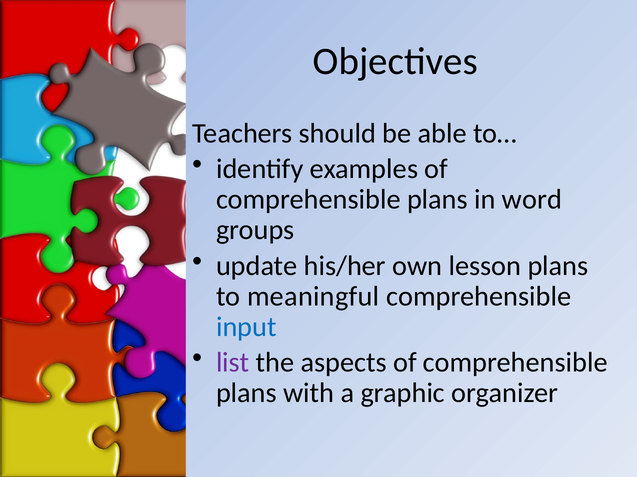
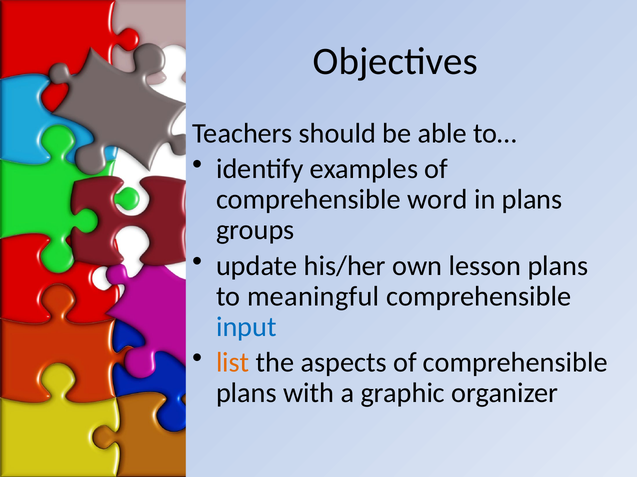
plans at (437, 200): plans -> word
in word: word -> plans
list colour: purple -> orange
